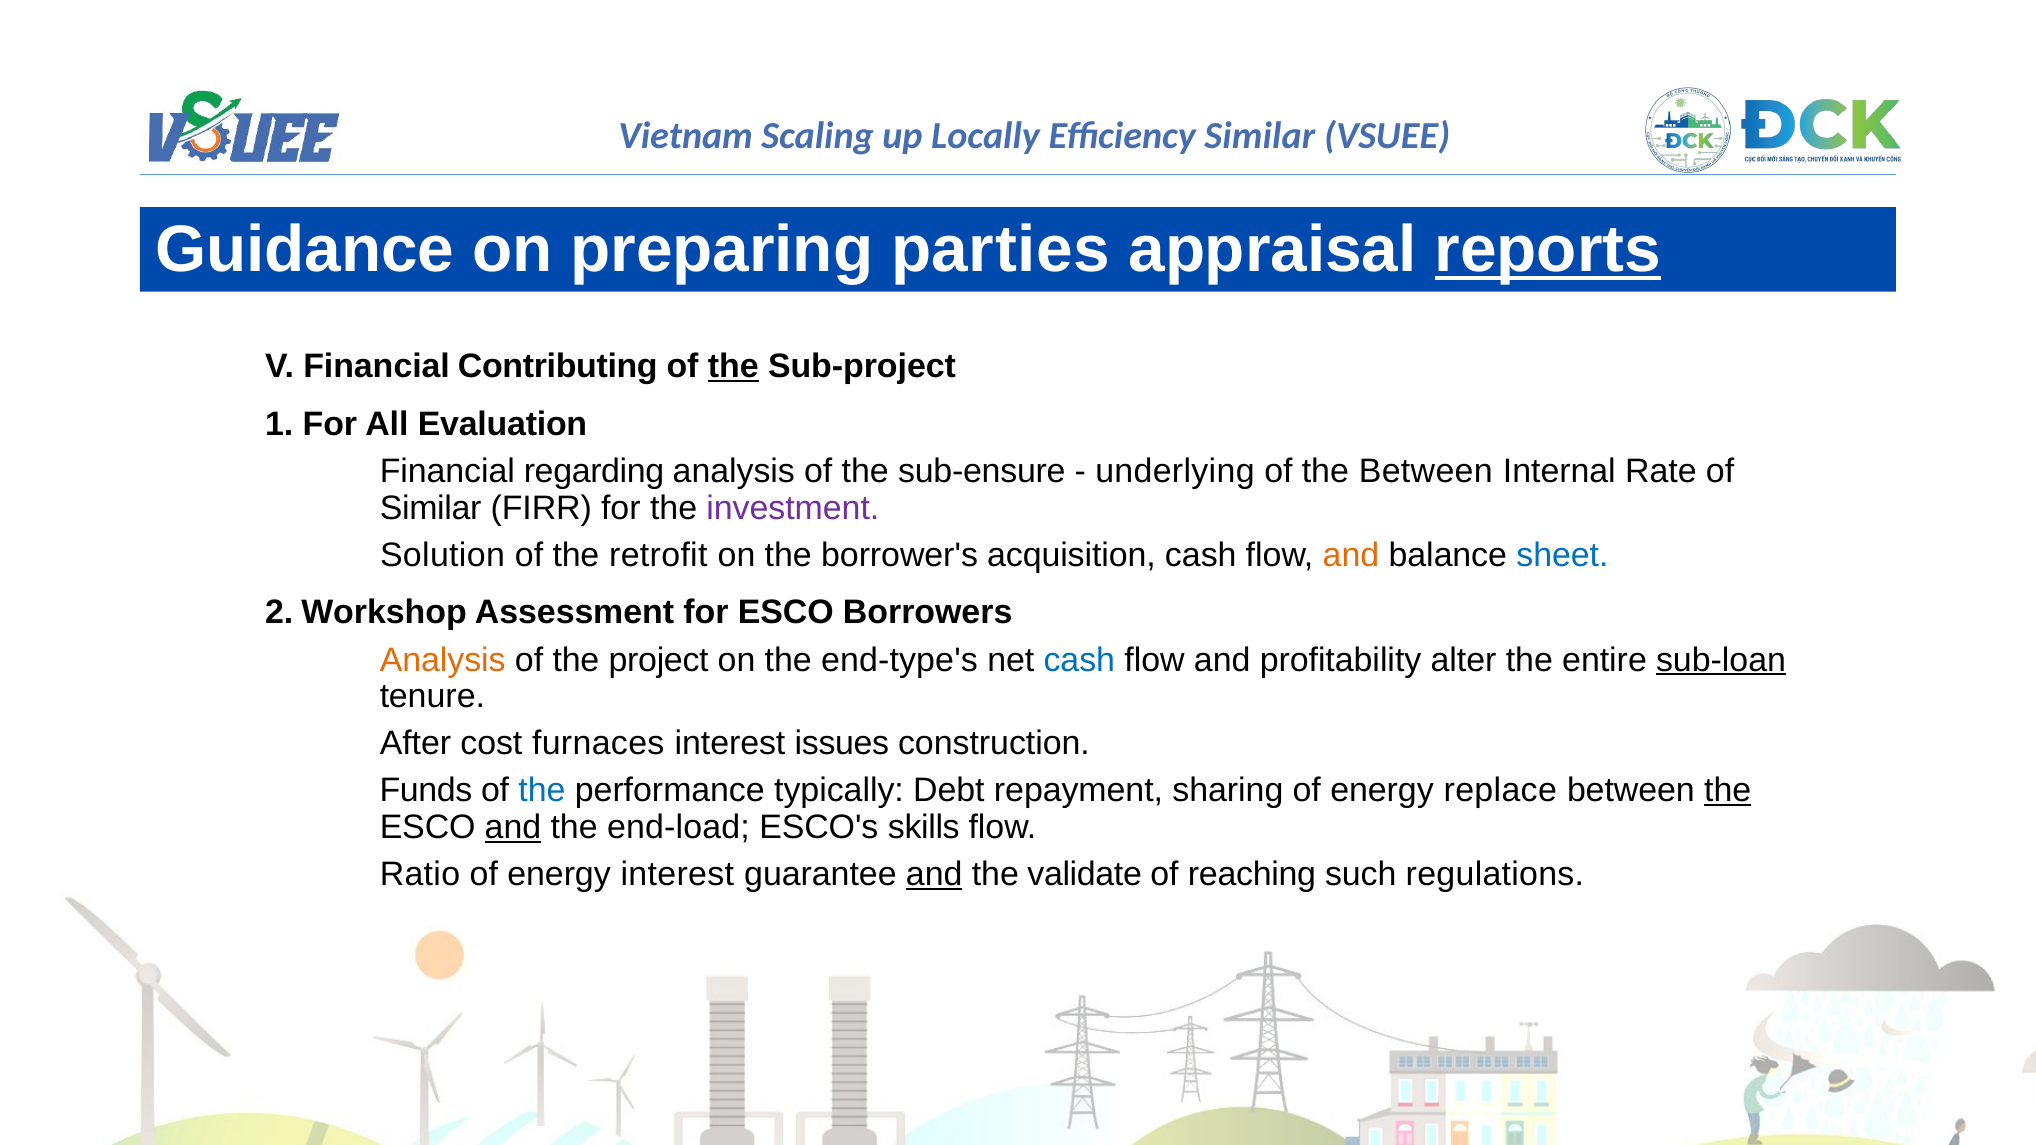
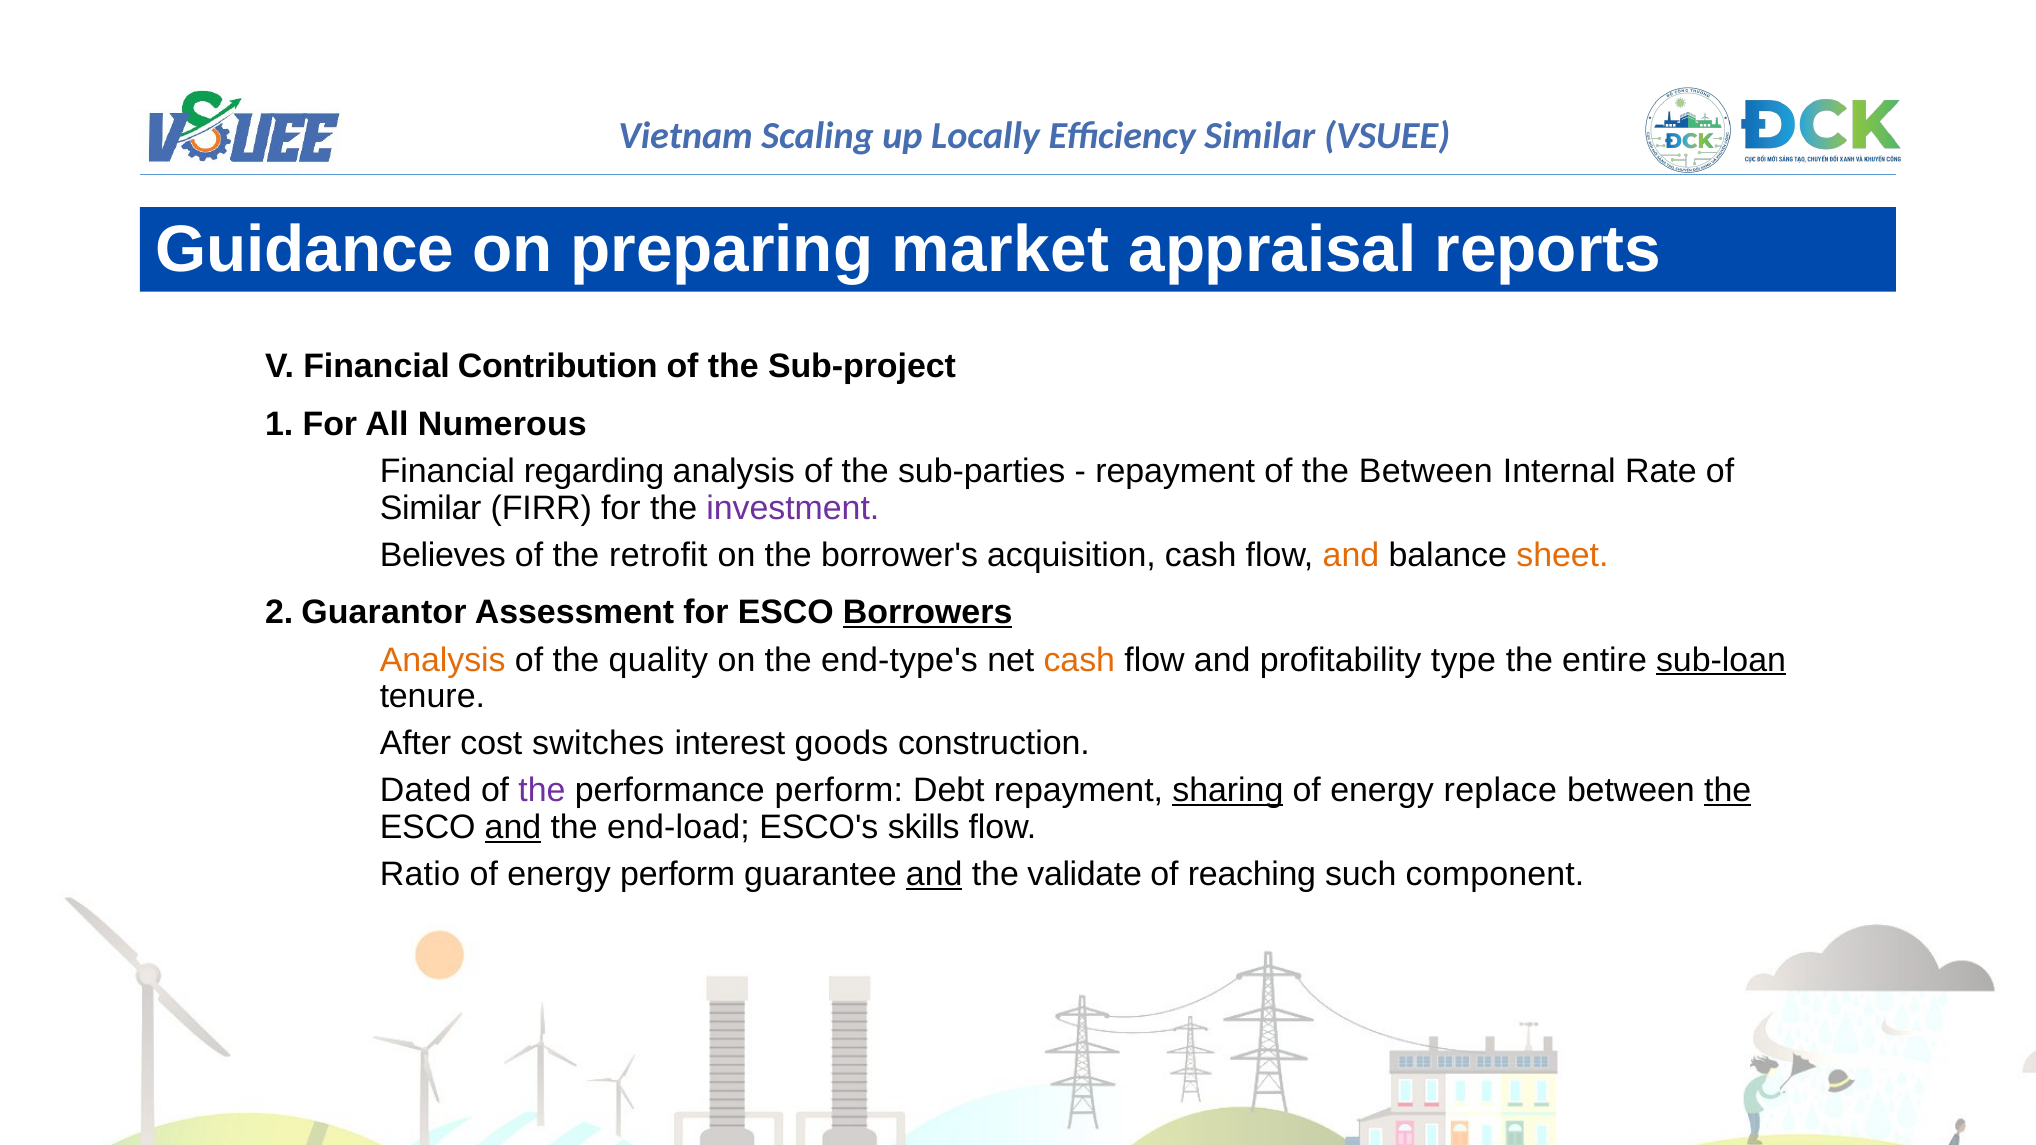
parties: parties -> market
reports underline: present -> none
Contributing: Contributing -> Contribution
the at (733, 367) underline: present -> none
Evaluation: Evaluation -> Numerous
sub-ensure: sub-ensure -> sub-parties
underlying at (1175, 471): underlying -> repayment
Solution: Solution -> Believes
sheet colour: blue -> orange
Workshop: Workshop -> Guarantor
Borrowers underline: none -> present
project: project -> quality
cash at (1079, 660) colour: blue -> orange
alter: alter -> type
furnaces: furnaces -> switches
issues: issues -> goods
Funds: Funds -> Dated
the at (542, 791) colour: blue -> purple
performance typically: typically -> perform
sharing underline: none -> present
energy interest: interest -> perform
regulations: regulations -> component
